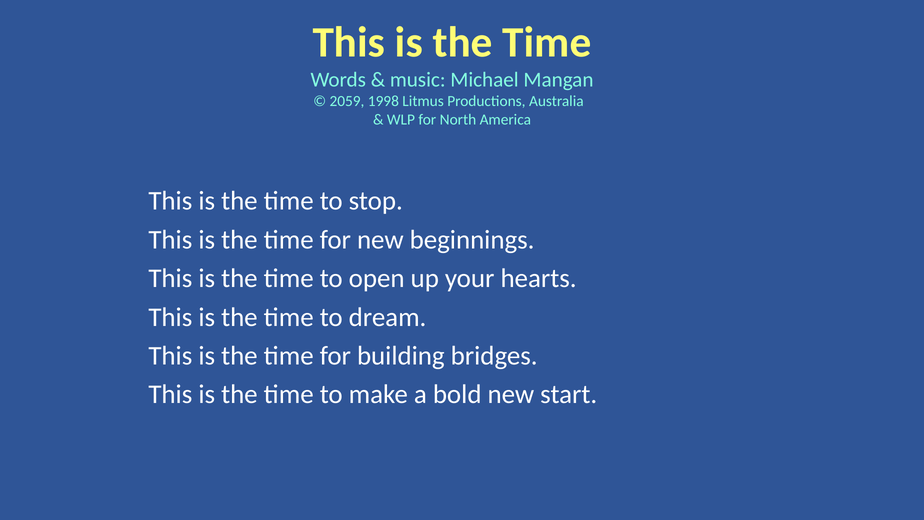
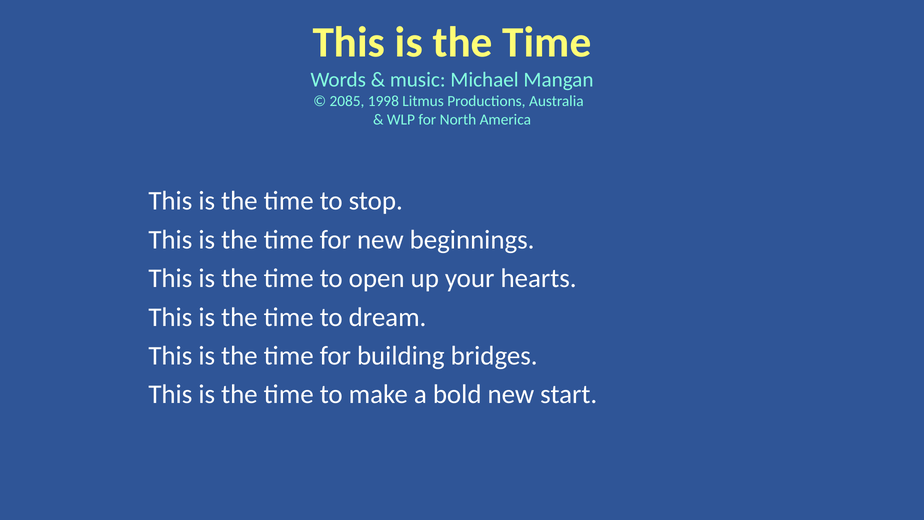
2059: 2059 -> 2085
